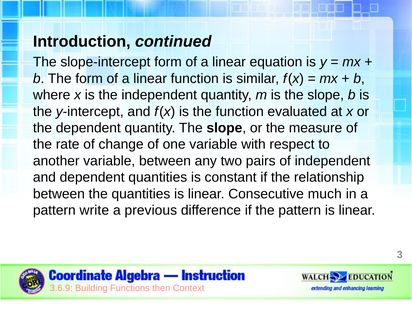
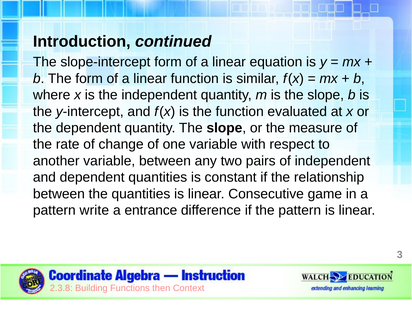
much: much -> game
previous: previous -> entrance
3.6.9: 3.6.9 -> 2.3.8
